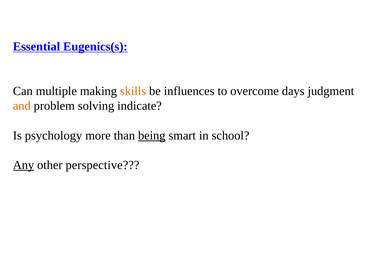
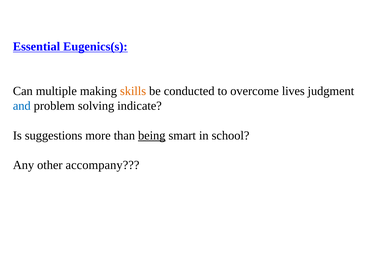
influences: influences -> conducted
days: days -> lives
and colour: orange -> blue
psychology: psychology -> suggestions
Any underline: present -> none
perspective: perspective -> accompany
